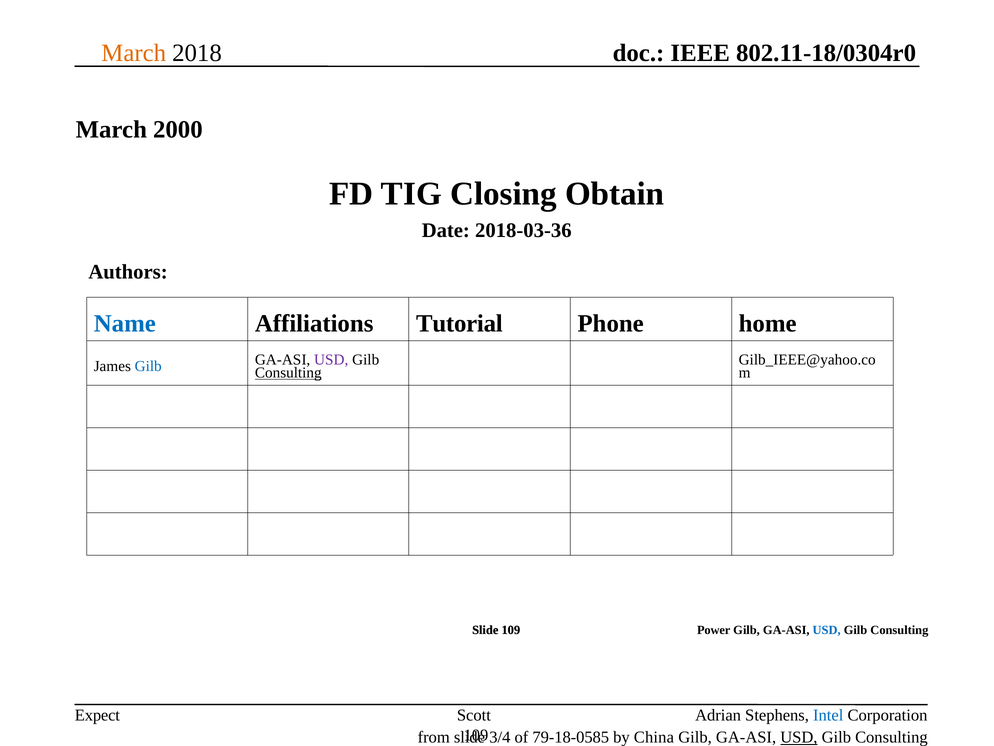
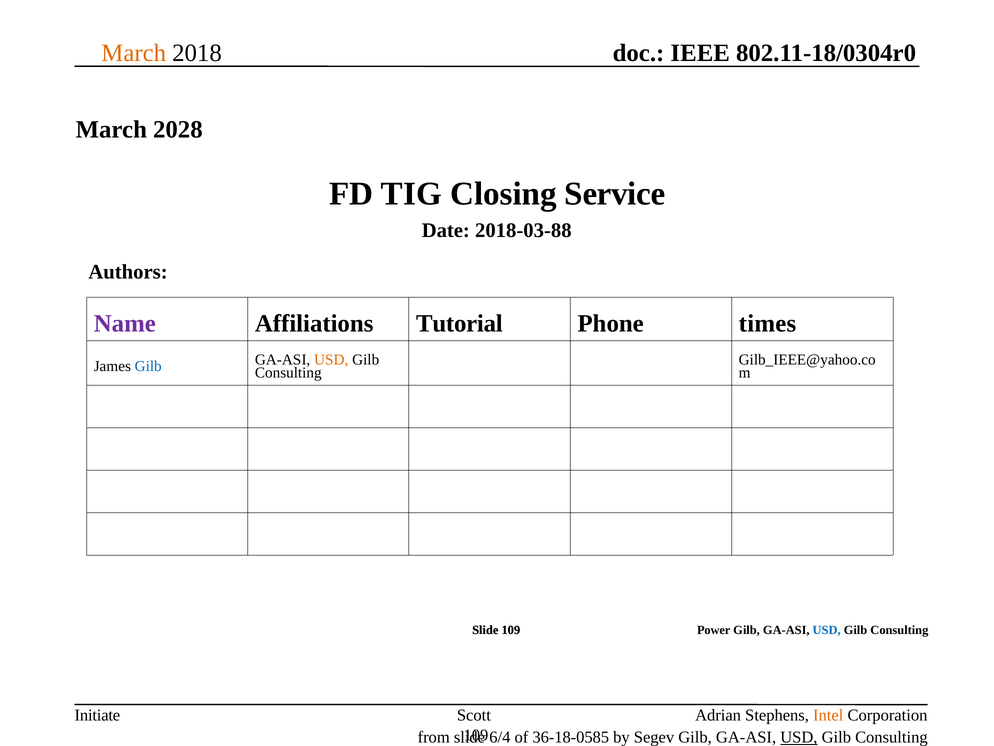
2000: 2000 -> 2028
Obtain: Obtain -> Service
2018-03-36: 2018-03-36 -> 2018-03-88
Name colour: blue -> purple
home: home -> times
USD at (331, 360) colour: purple -> orange
Consulting at (288, 372) underline: present -> none
Expect: Expect -> Initiate
Intel colour: blue -> orange
3/4: 3/4 -> 6/4
79-18-0585: 79-18-0585 -> 36-18-0585
China: China -> Segev
